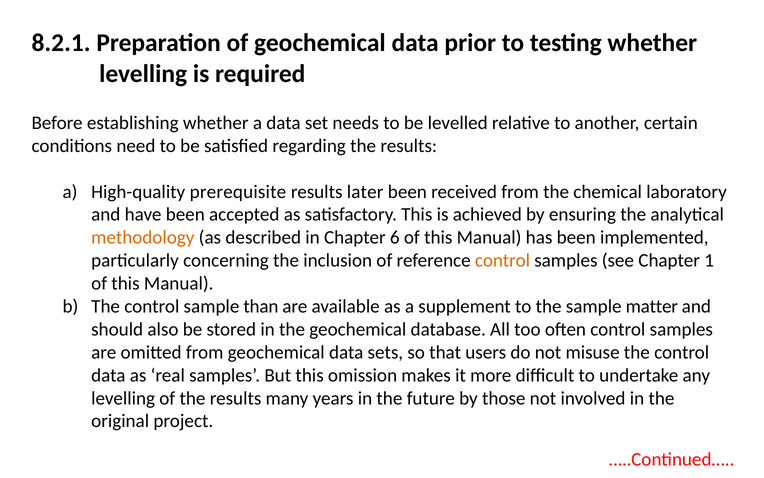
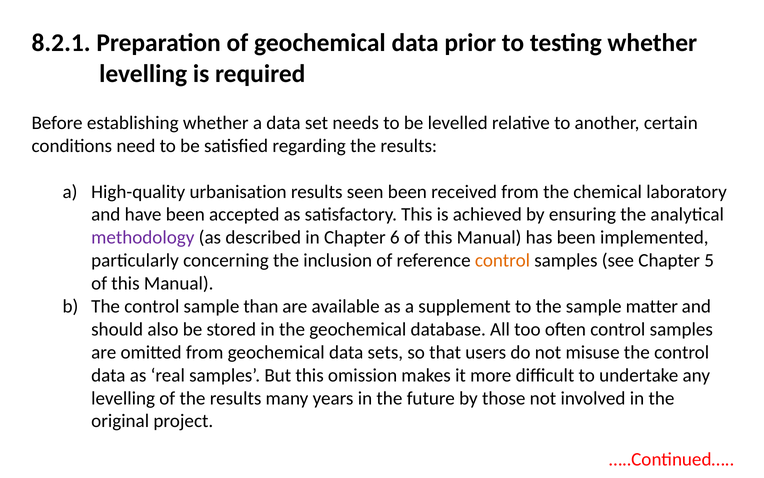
prerequisite: prerequisite -> urbanisation
later: later -> seen
methodology colour: orange -> purple
1: 1 -> 5
